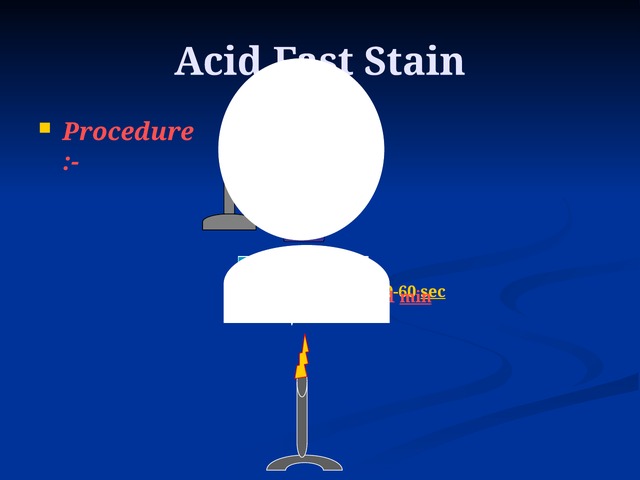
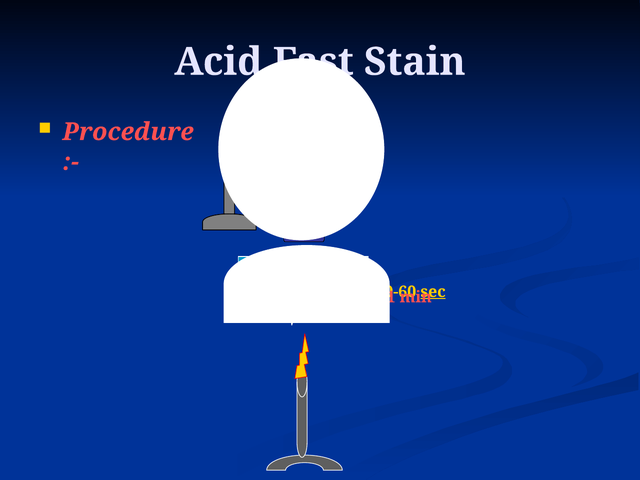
min at (416, 297) underline: present -> none
